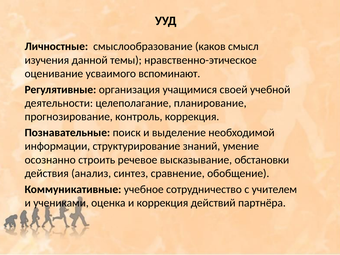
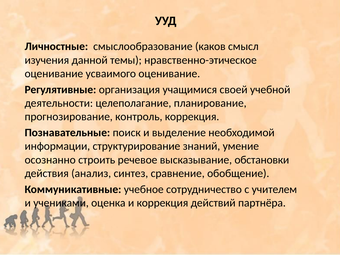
усваимого вспоминают: вспоминают -> оценивание
